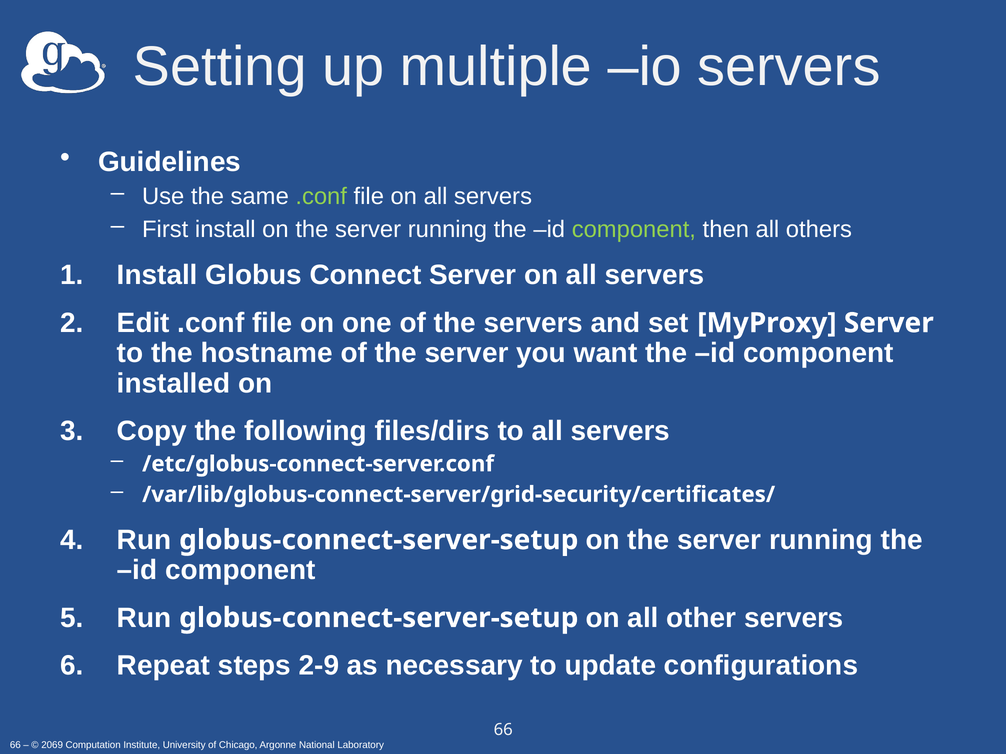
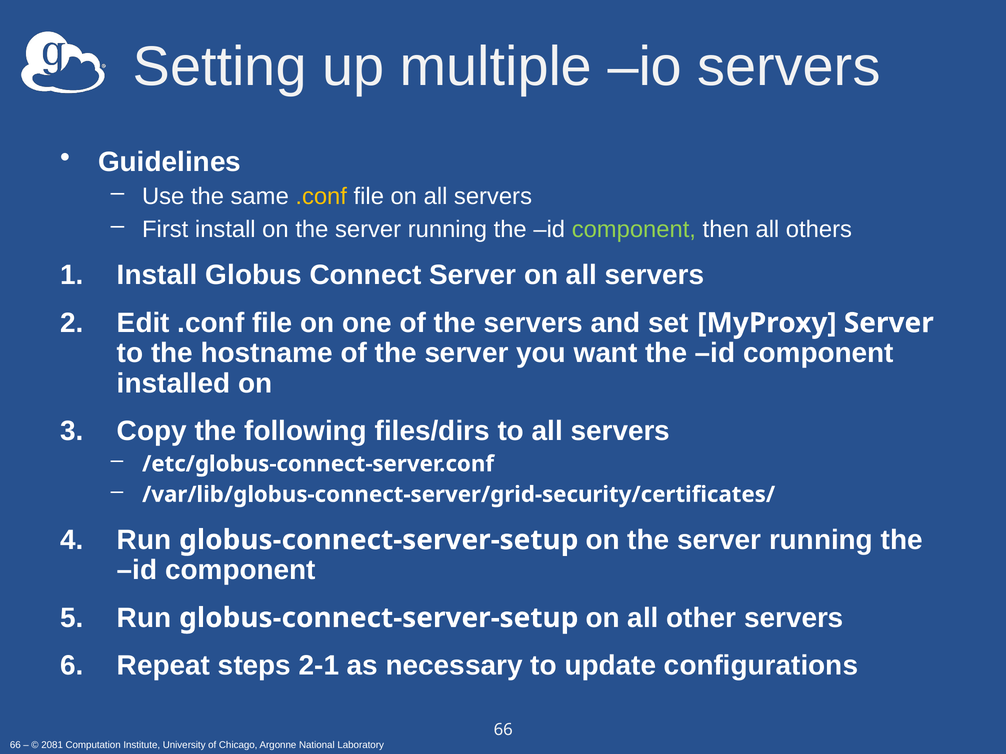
.conf at (321, 197) colour: light green -> yellow
2-9: 2-9 -> 2-1
2069: 2069 -> 2081
